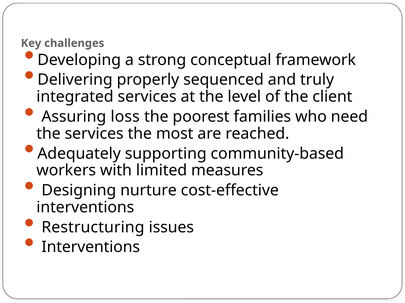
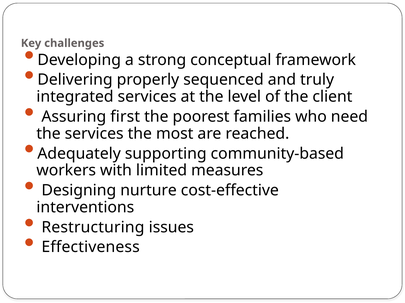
loss: loss -> first
Interventions at (91, 248): Interventions -> Effectiveness
